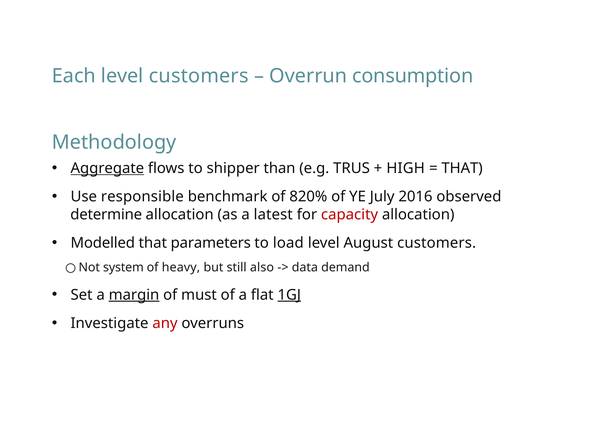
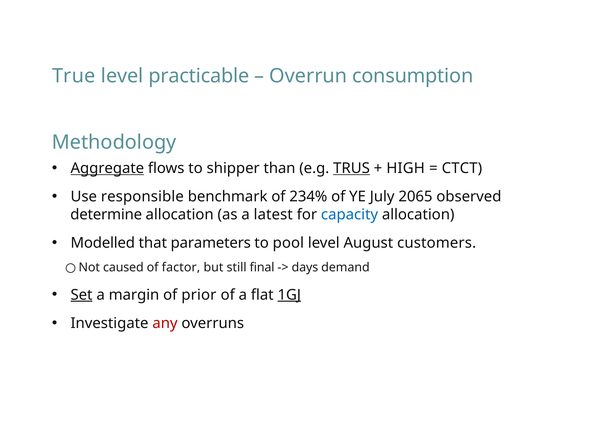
Each: Each -> True
level customers: customers -> practicable
TRUS underline: none -> present
THAT at (462, 169): THAT -> CTCT
820%: 820% -> 234%
2016: 2016 -> 2065
capacity colour: red -> blue
load: load -> pool
system: system -> caused
heavy: heavy -> factor
also: also -> final
data: data -> days
Set underline: none -> present
margin underline: present -> none
must: must -> prior
